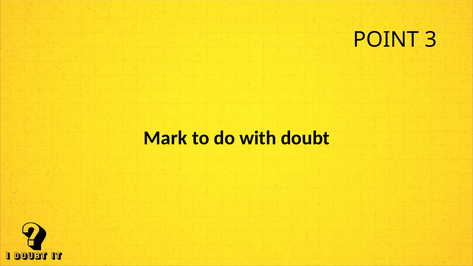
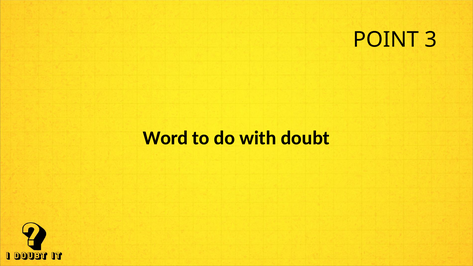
Mark: Mark -> Word
